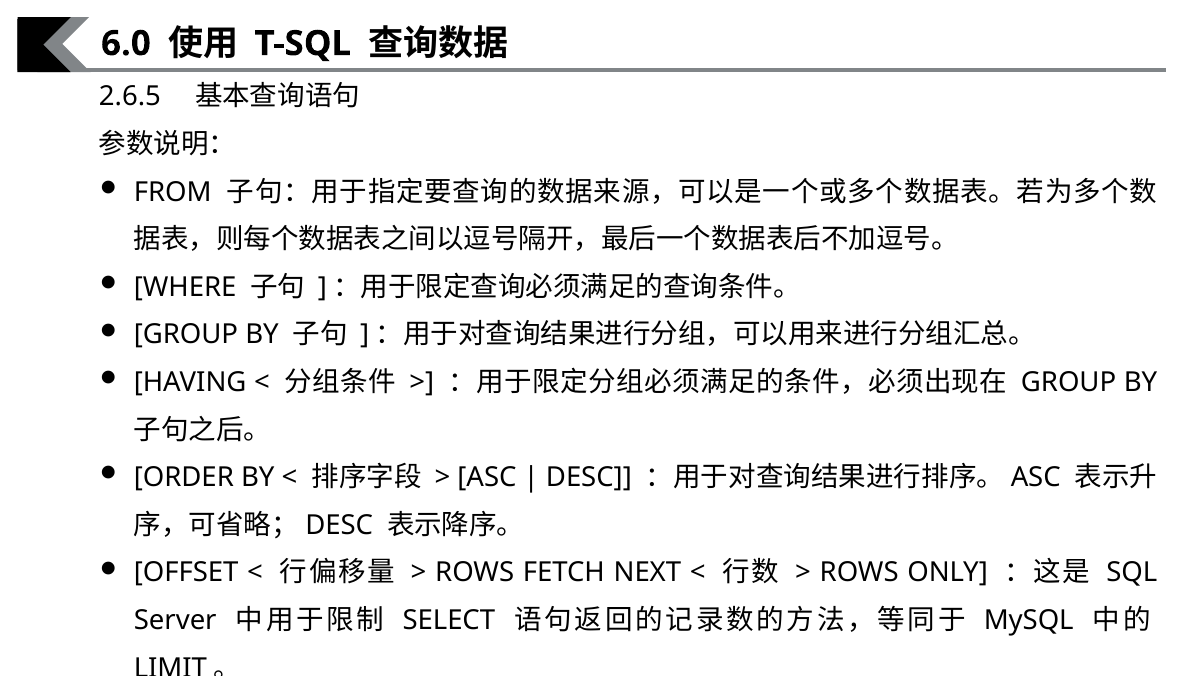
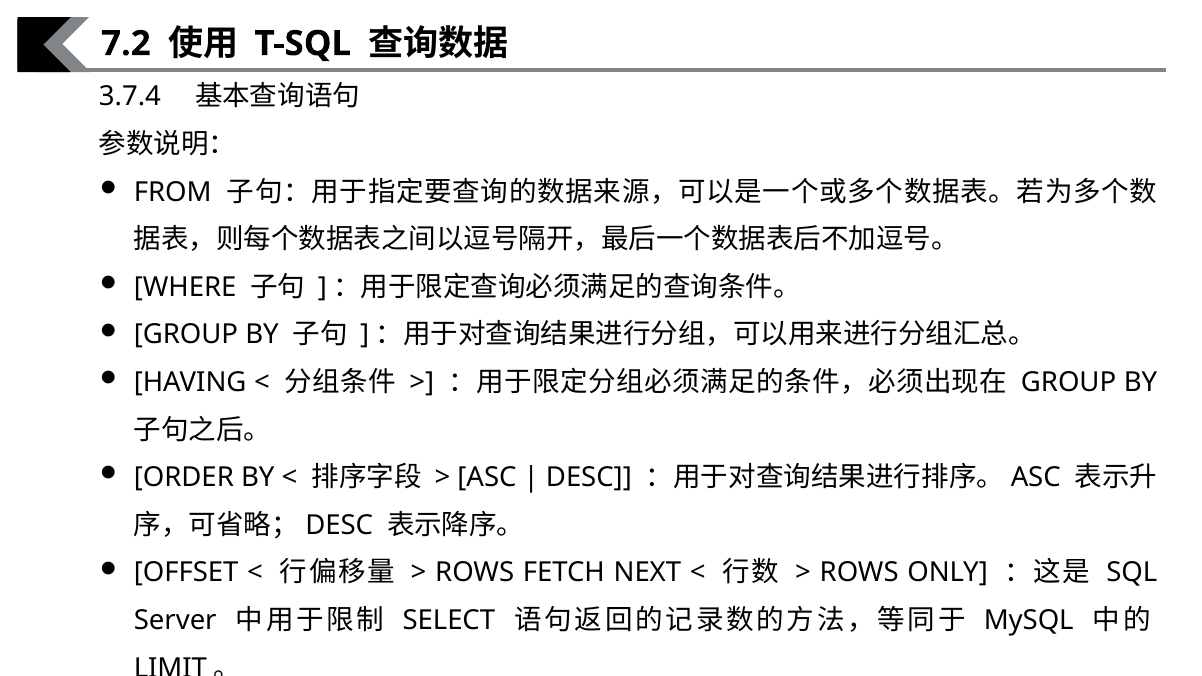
6.0: 6.0 -> 7.2
2.6.5: 2.6.5 -> 3.7.4
